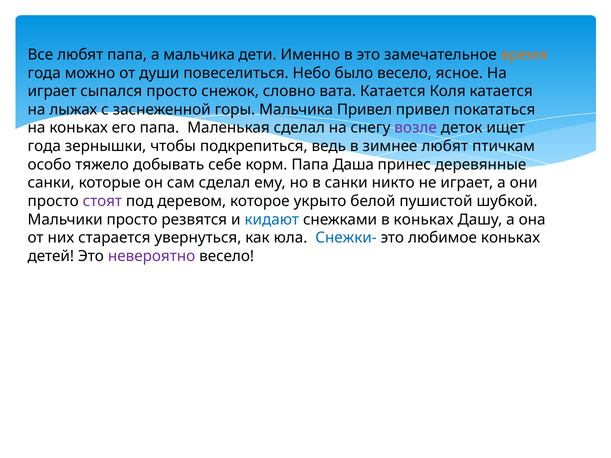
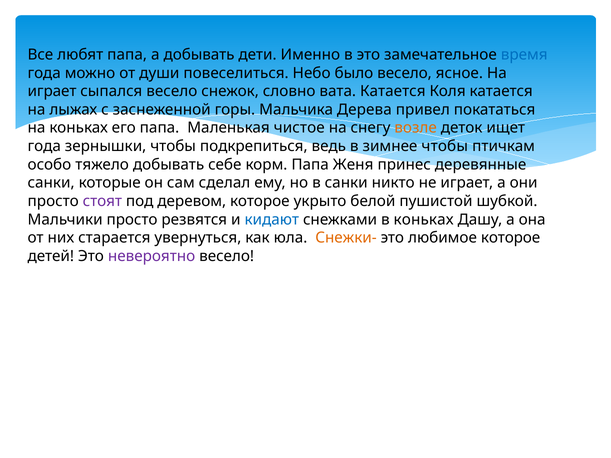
а мальчика: мальчика -> добывать
время colour: orange -> blue
сыпался просто: просто -> весело
Мальчика Привел: Привел -> Дерева
Маленькая сделал: сделал -> чистое
возле colour: purple -> orange
зимнее любят: любят -> чтобы
Даша: Даша -> Женя
Снежки- colour: blue -> orange
любимое коньках: коньках -> которое
